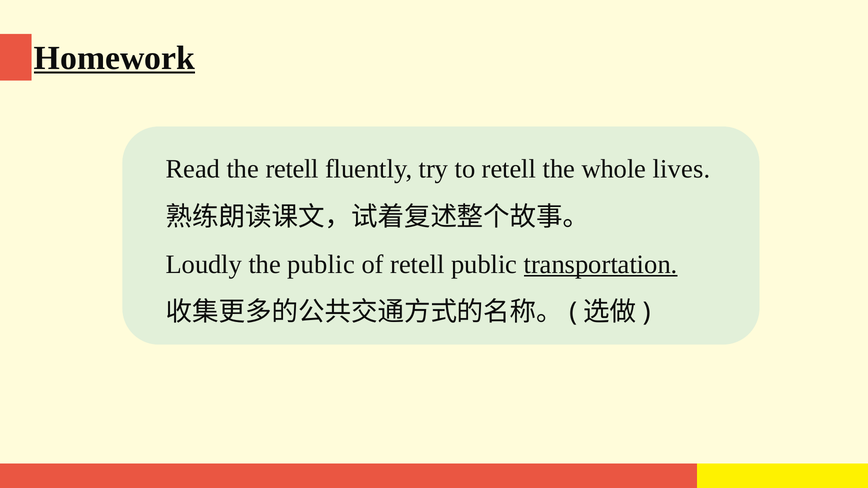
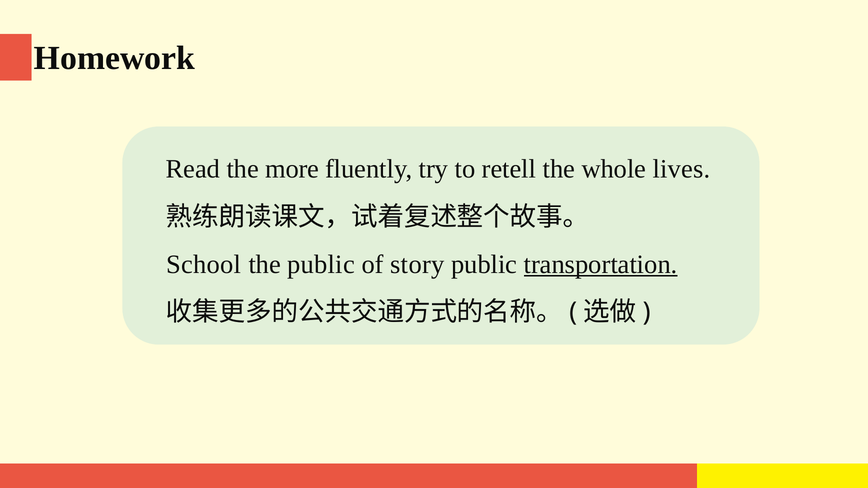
Homework underline: present -> none
the retell: retell -> more
Loudly: Loudly -> School
of retell: retell -> story
